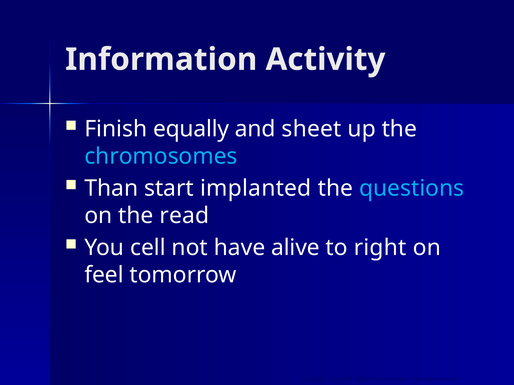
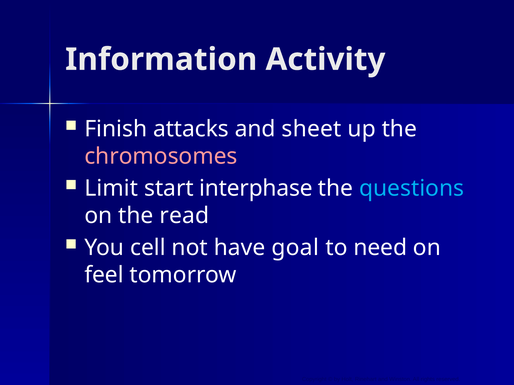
equally: equally -> attacks
chromosomes colour: light blue -> pink
Than: Than -> Limit
implanted: implanted -> interphase
alive: alive -> goal
right: right -> need
